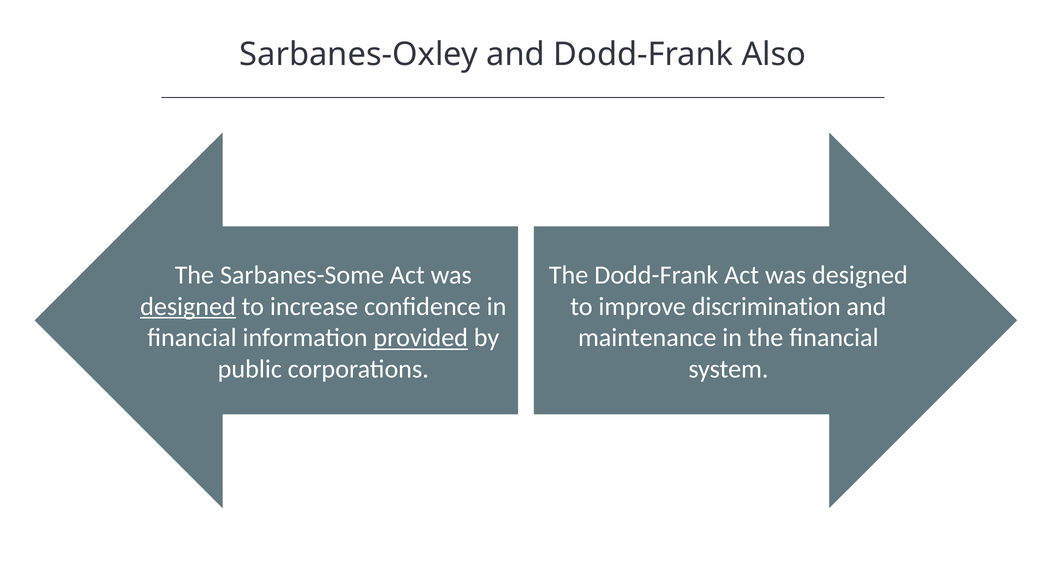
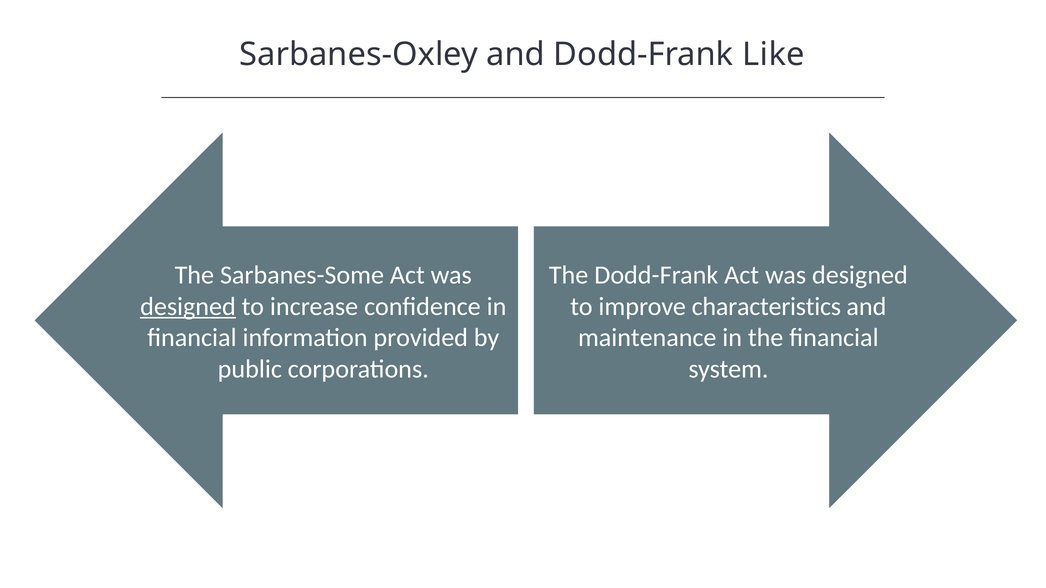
Also: Also -> Like
discrimination: discrimination -> characteristics
provided underline: present -> none
